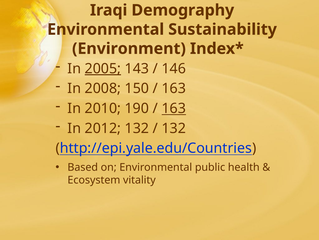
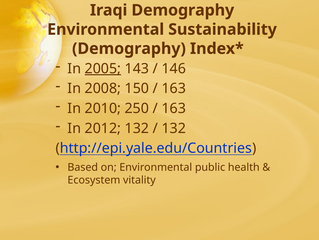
Environment at (129, 48): Environment -> Demography
190: 190 -> 250
163 at (174, 108) underline: present -> none
